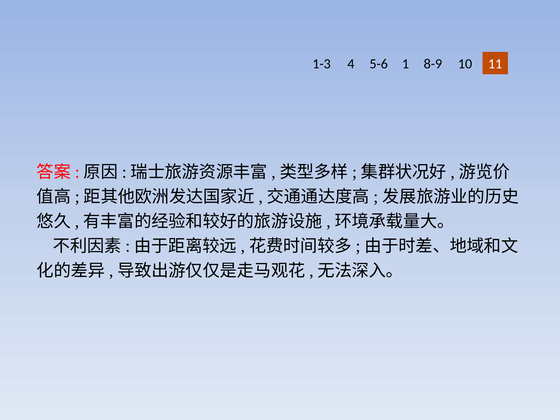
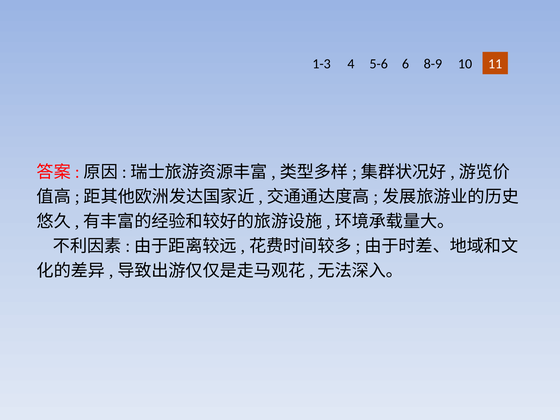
1: 1 -> 6
